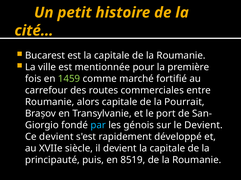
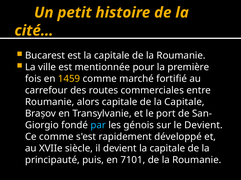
1459 colour: light green -> yellow
de la Pourrait: Pourrait -> Capitale
Ce devient: devient -> comme
8519: 8519 -> 7101
